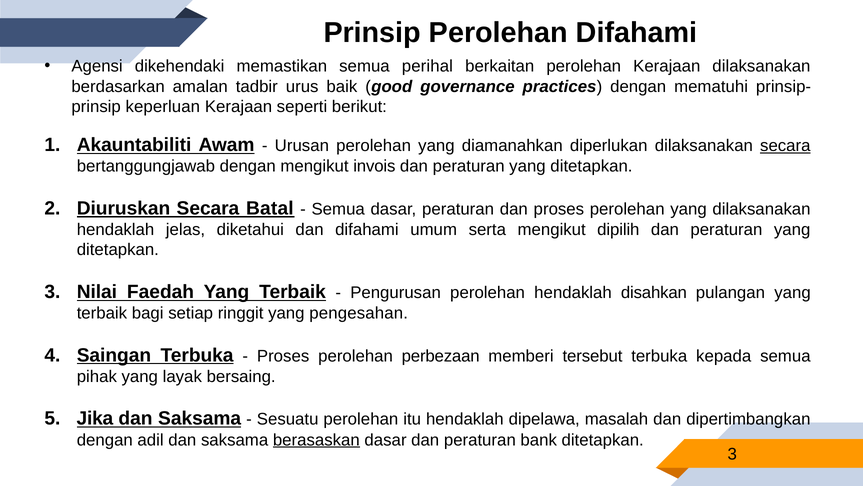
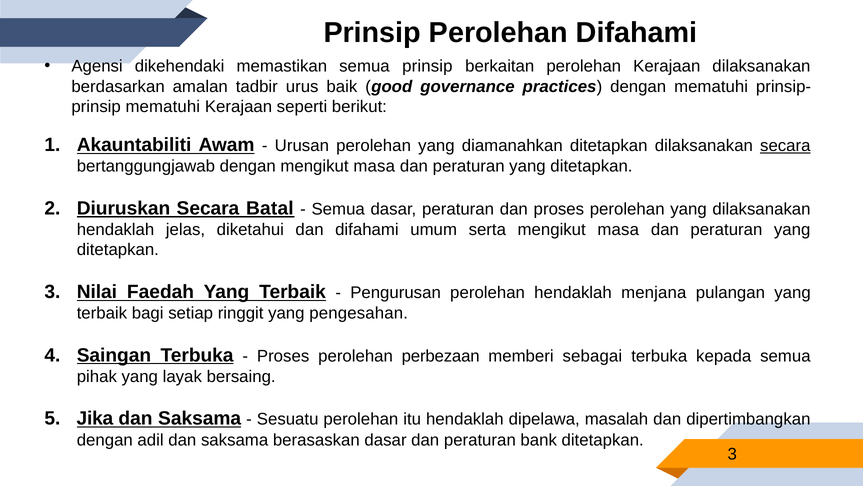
semua perihal: perihal -> prinsip
prinsip keperluan: keperluan -> mematuhi
diamanahkan diperlukan: diperlukan -> ditetapkan
dengan mengikut invois: invois -> masa
serta mengikut dipilih: dipilih -> masa
disahkan: disahkan -> menjana
tersebut: tersebut -> sebagai
berasaskan underline: present -> none
